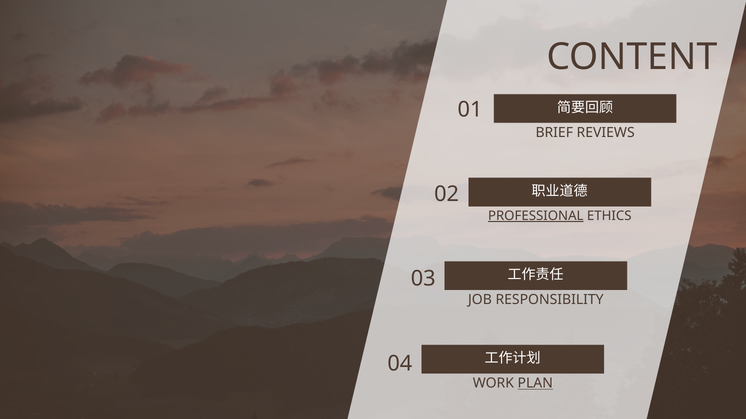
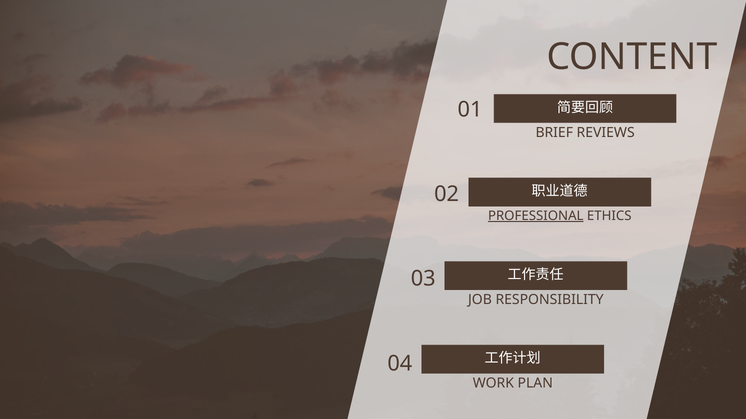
PLAN underline: present -> none
